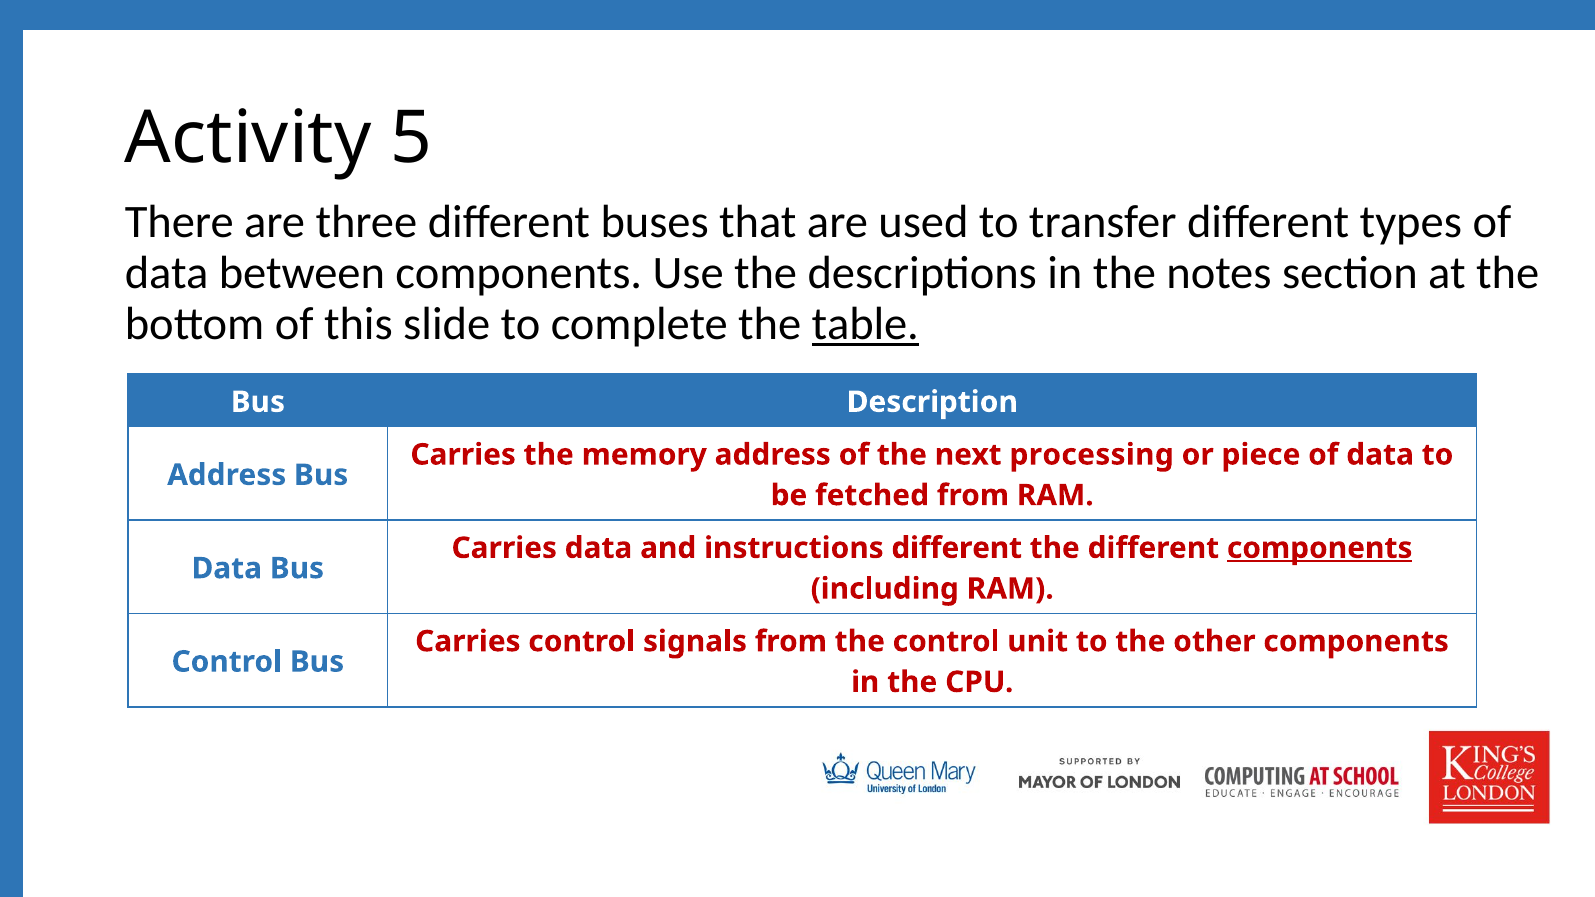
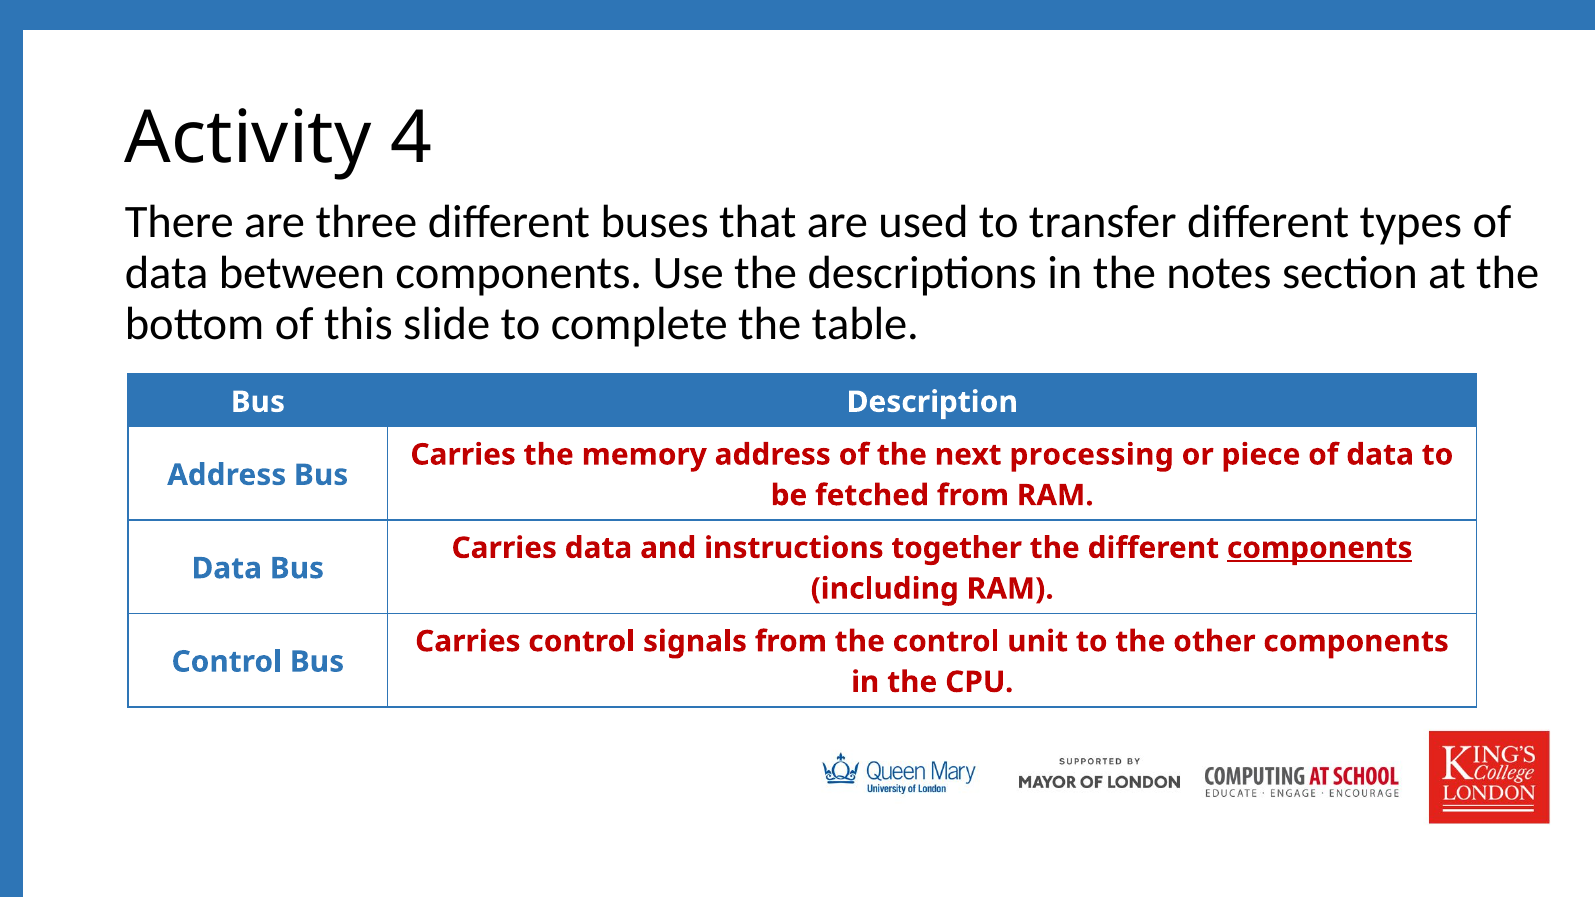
5: 5 -> 4
table underline: present -> none
instructions different: different -> together
